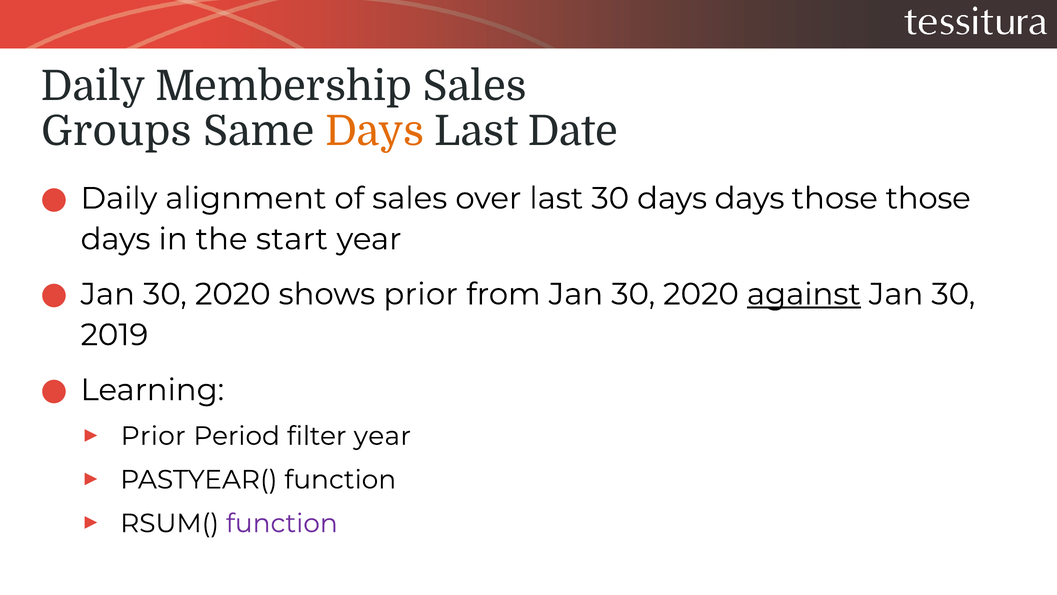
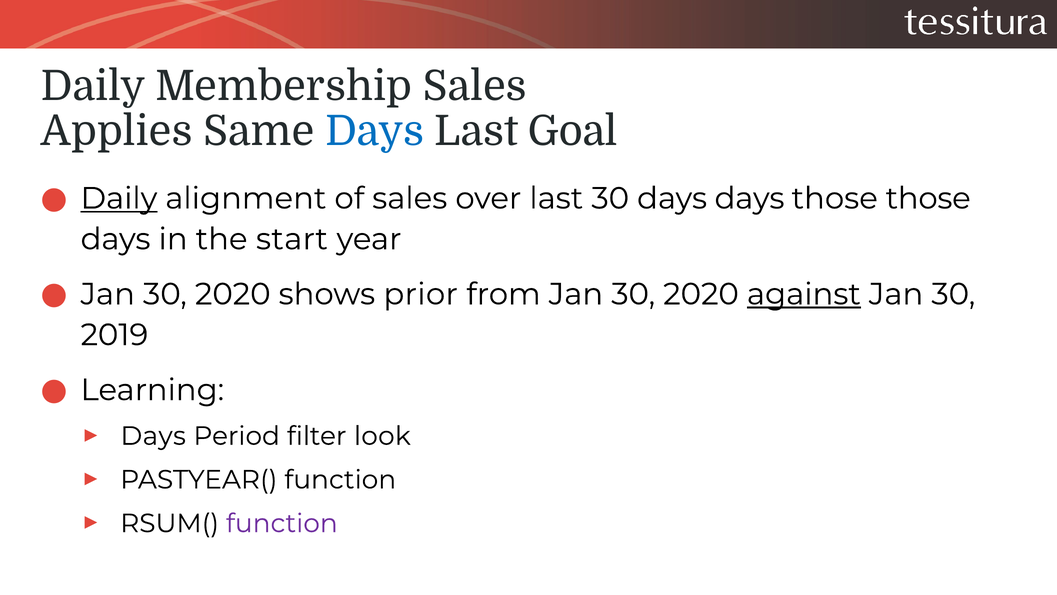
Groups: Groups -> Applies
Days at (375, 131) colour: orange -> blue
Date: Date -> Goal
Daily at (119, 198) underline: none -> present
Prior at (153, 436): Prior -> Days
filter year: year -> look
